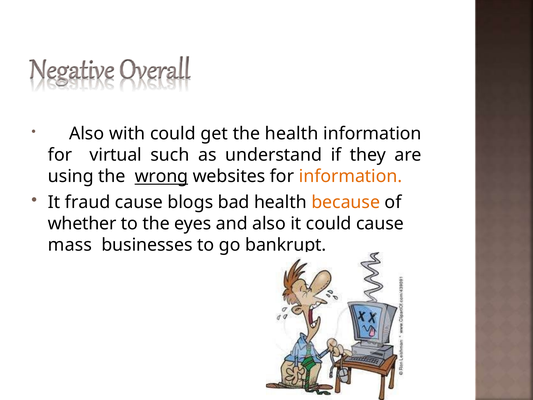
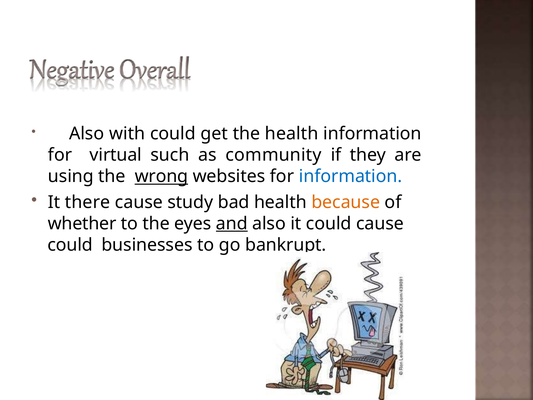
understand: understand -> community
information at (351, 176) colour: orange -> blue
fraud: fraud -> there
blogs: blogs -> study
and underline: none -> present
mass at (70, 245): mass -> could
